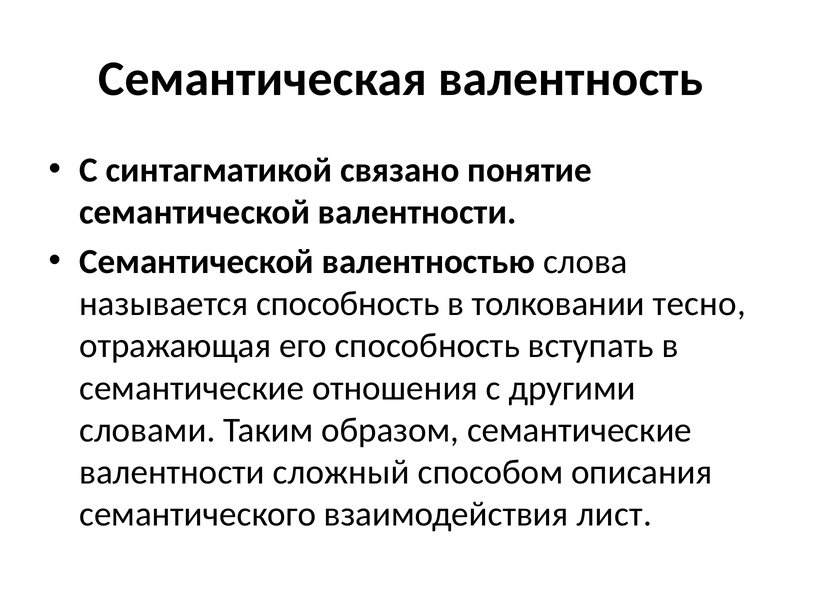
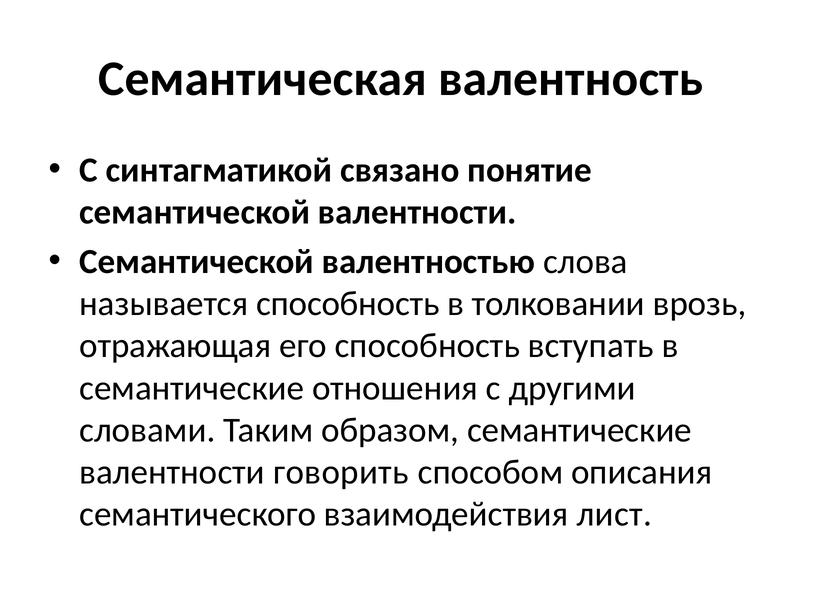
тесно: тесно -> врозь
сложный: сложный -> говорить
